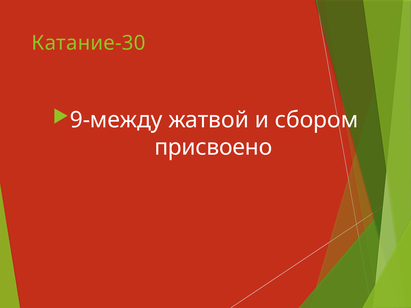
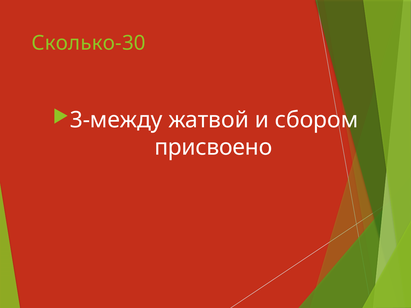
Катание-30: Катание-30 -> Сколько-30
9-между: 9-между -> 3-между
